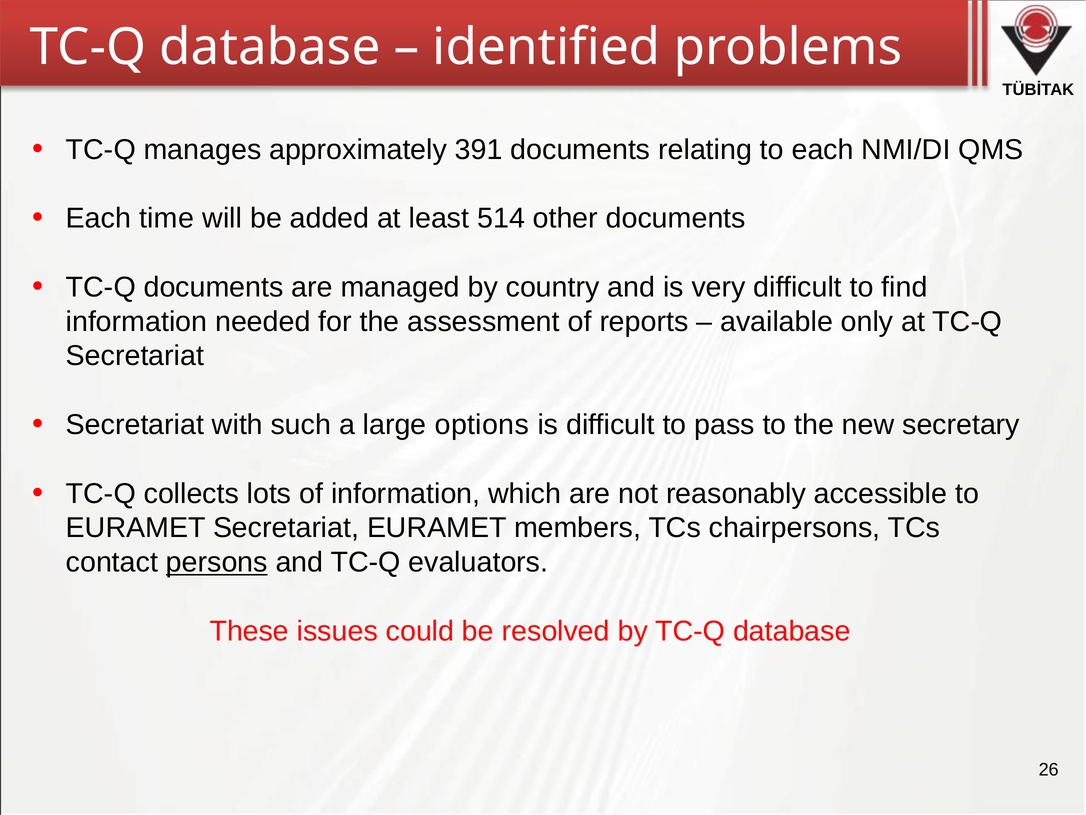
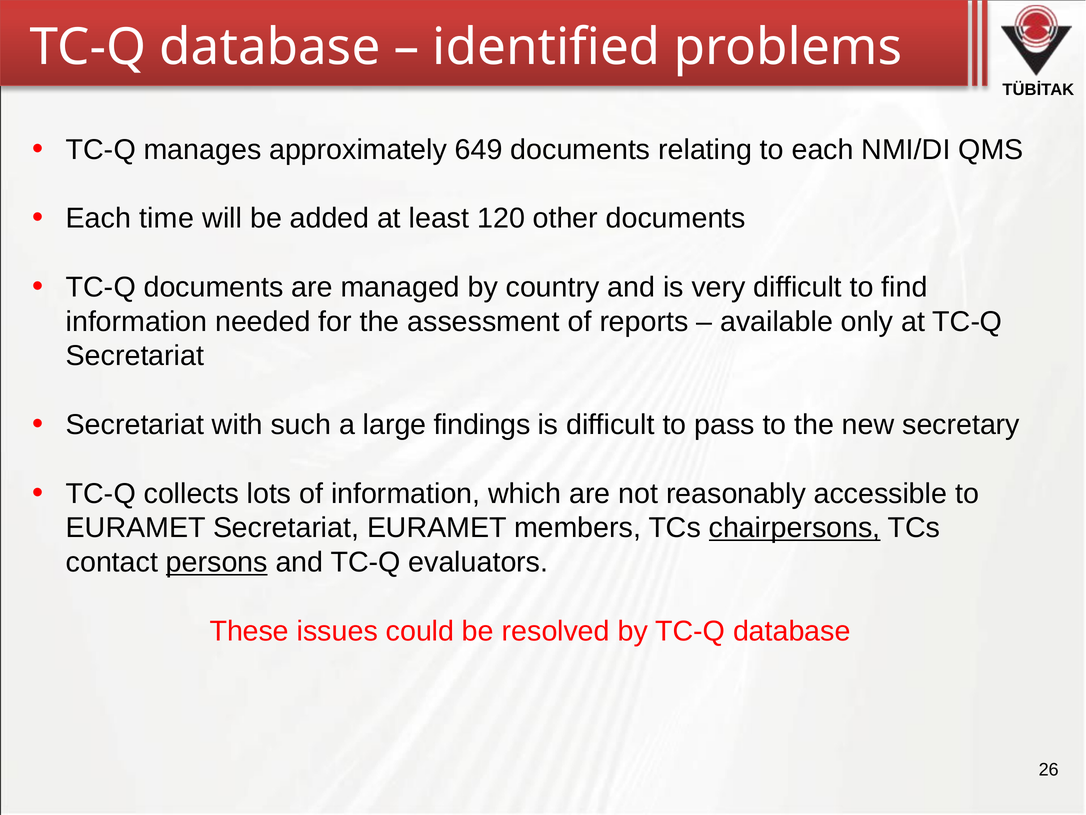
391: 391 -> 649
514: 514 -> 120
options: options -> findings
chairpersons underline: none -> present
